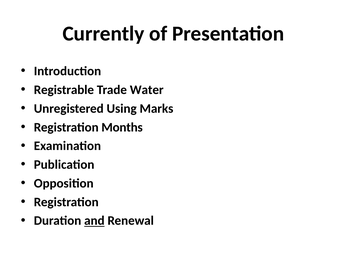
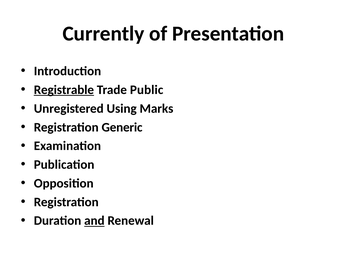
Registrable underline: none -> present
Water: Water -> Public
Months: Months -> Generic
